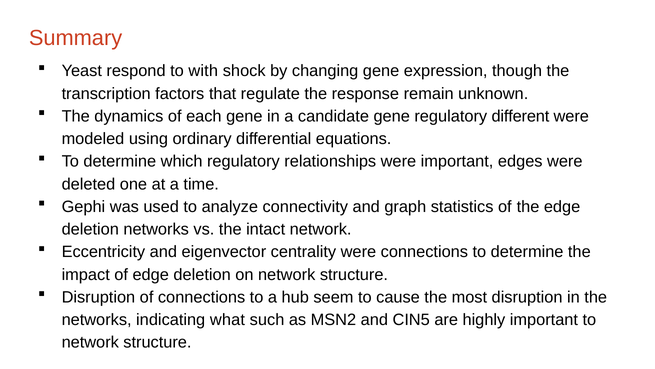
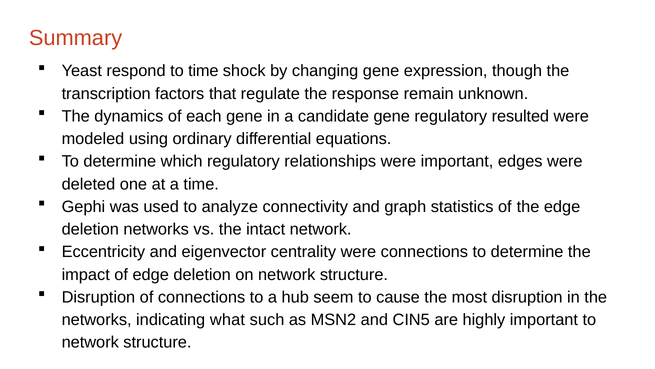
to with: with -> time
different: different -> resulted
